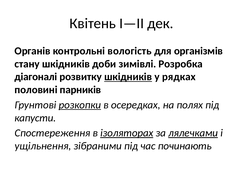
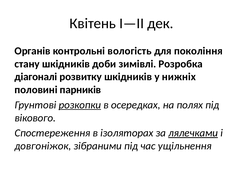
організмів: організмів -> покоління
шкідників at (128, 77) underline: present -> none
рядках: рядках -> нижніх
капусти: капусти -> вікового
ізоляторах underline: present -> none
ущільнення: ущільнення -> довгоніжок
починають: починають -> ущільнення
